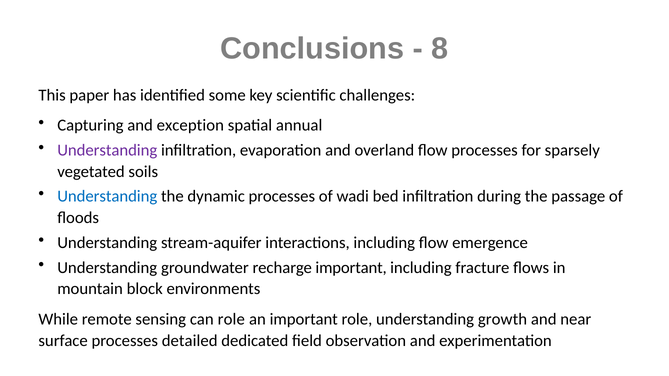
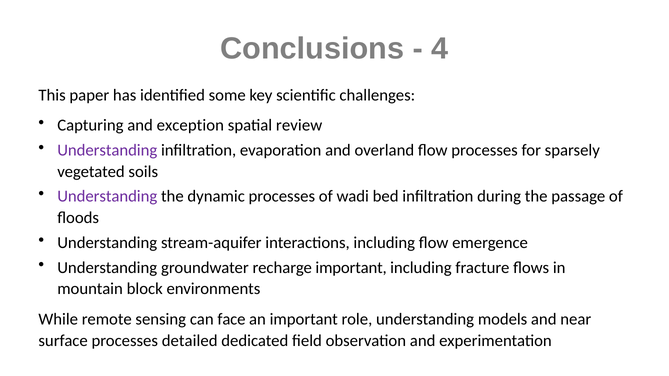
8: 8 -> 4
annual: annual -> review
Understanding at (107, 197) colour: blue -> purple
can role: role -> face
growth: growth -> models
